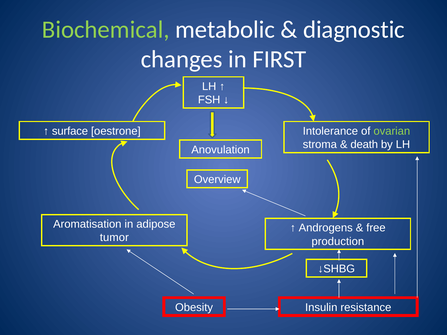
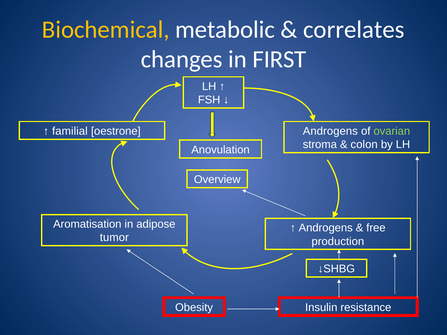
Biochemical colour: light green -> yellow
diagnostic: diagnostic -> correlates
surface: surface -> familial
Intolerance at (330, 131): Intolerance -> Androgens
death: death -> colon
